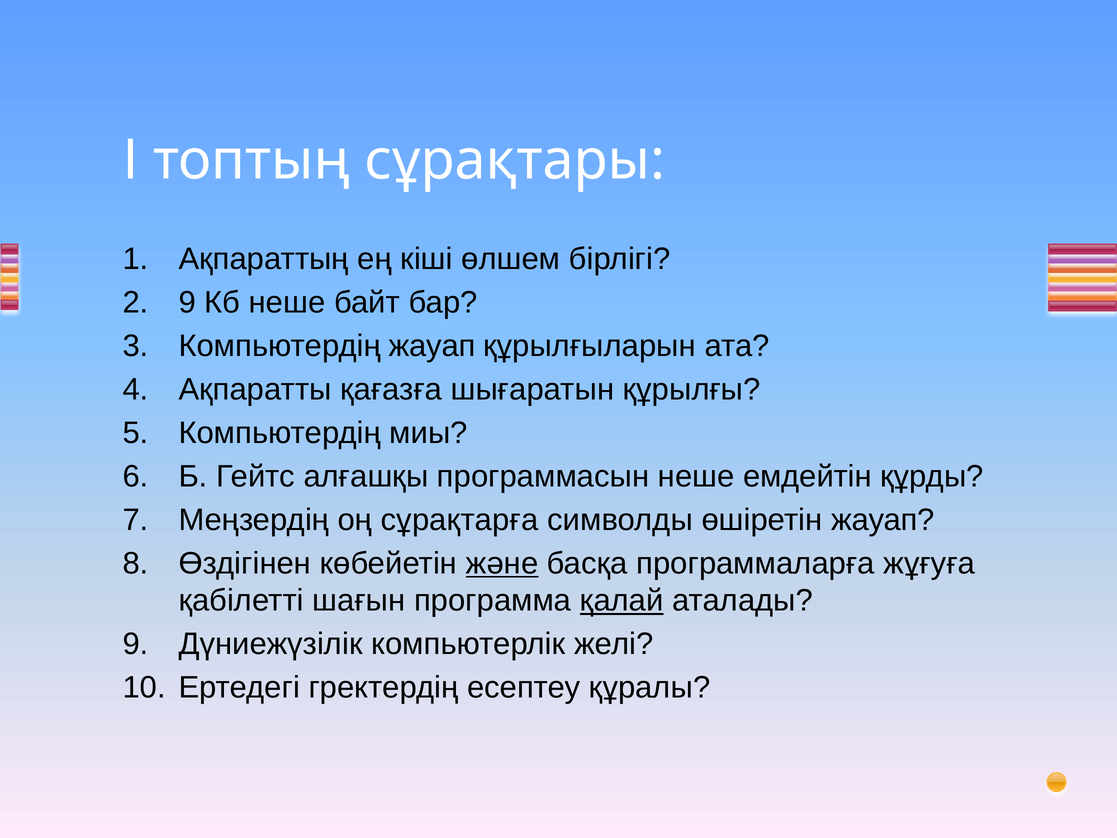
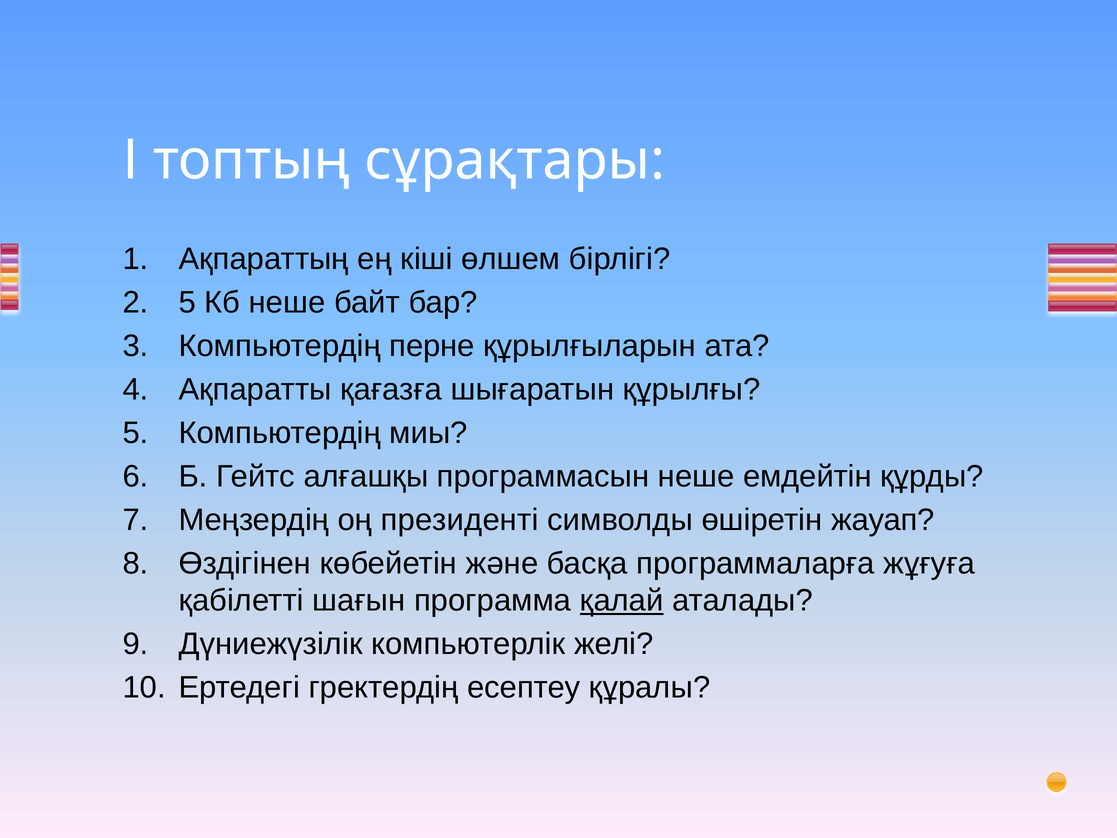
9 at (187, 302): 9 -> 5
Компьютердің жауап: жауап -> перне
сұрақтарға: сұрақтарға -> президенті
және underline: present -> none
